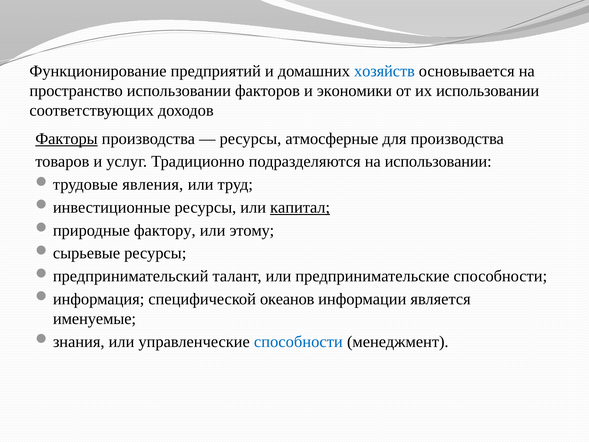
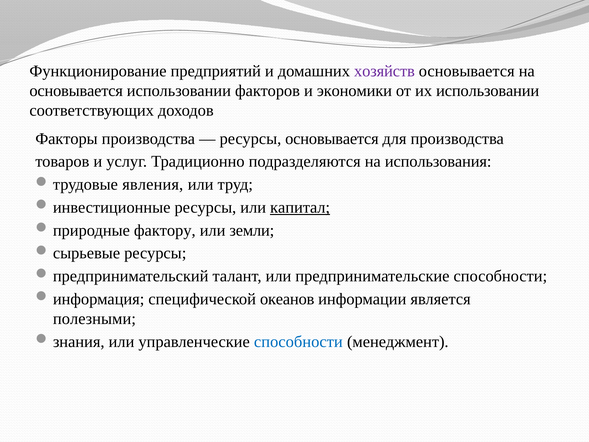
хозяйств colour: blue -> purple
пространство at (76, 91): пространство -> основывается
Факторы underline: present -> none
ресурсы атмосферные: атмосферные -> основывается
на использовании: использовании -> использования
этому: этому -> земли
именуемые: именуемые -> полезными
